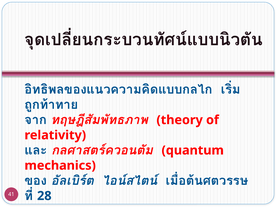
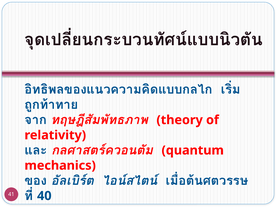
28: 28 -> 40
